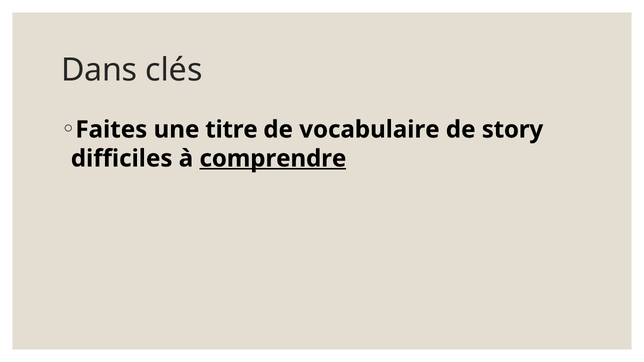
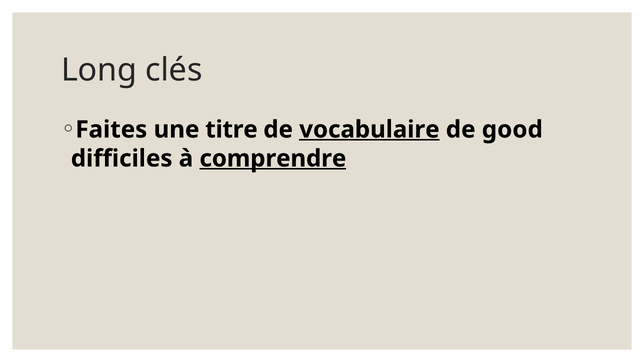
Dans: Dans -> Long
vocabulaire underline: none -> present
story: story -> good
